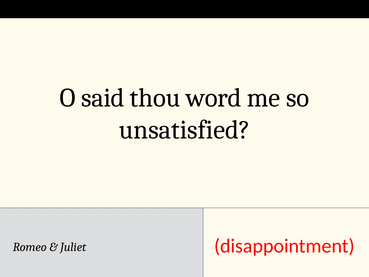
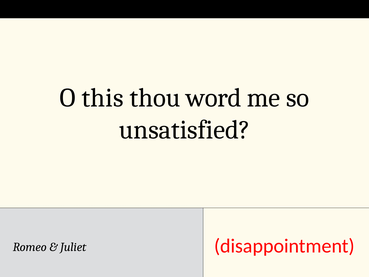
said: said -> this
